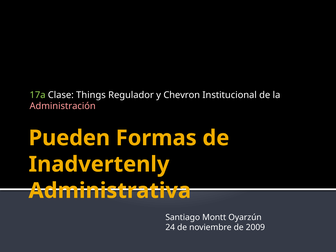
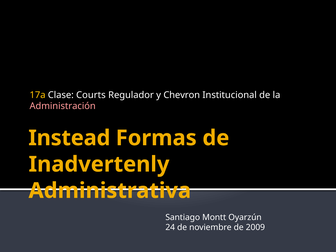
17a colour: light green -> yellow
Things: Things -> Courts
Pueden: Pueden -> Instead
